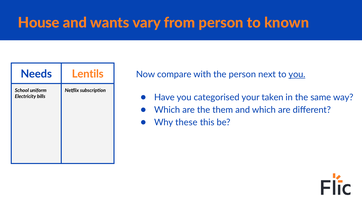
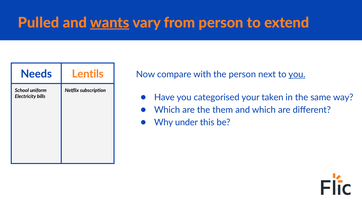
House: House -> Pulled
wants underline: none -> present
known: known -> extend
these: these -> under
